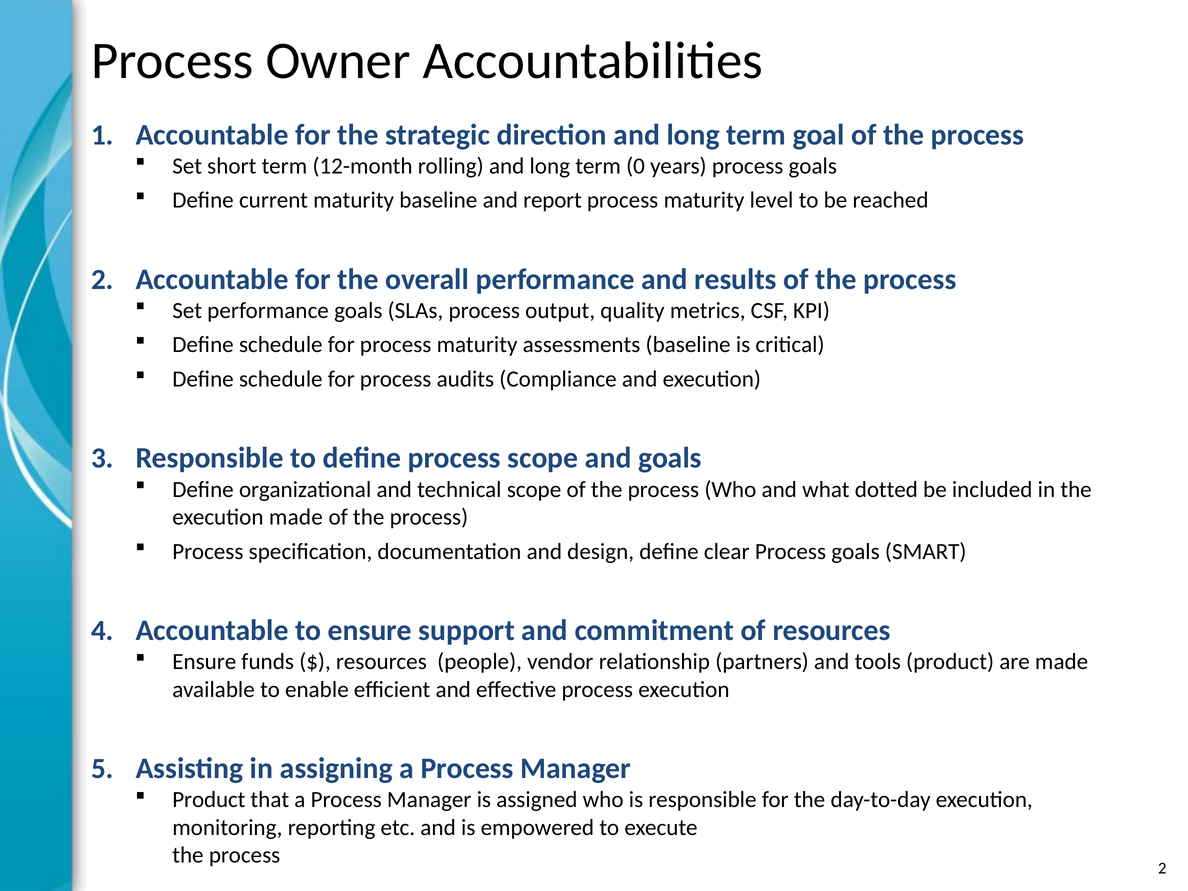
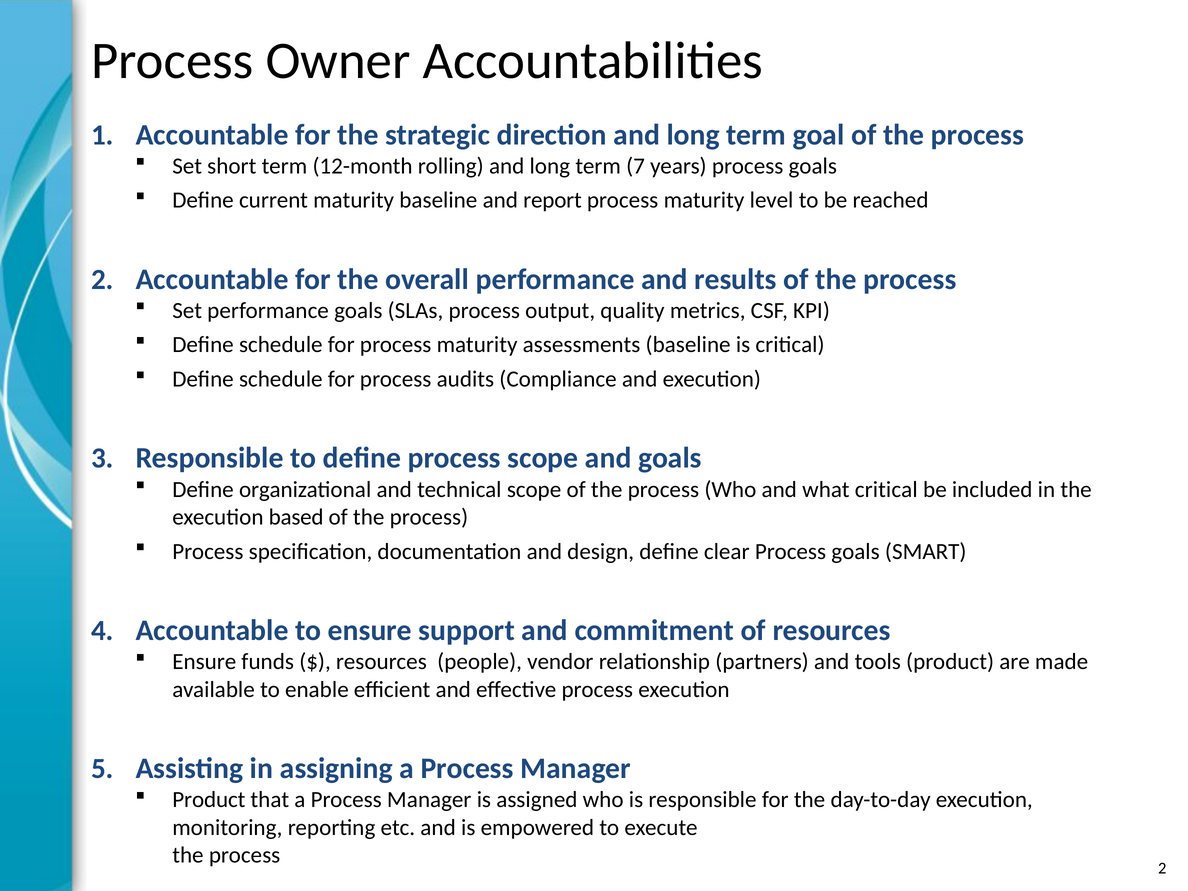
0: 0 -> 7
what dotted: dotted -> critical
execution made: made -> based
